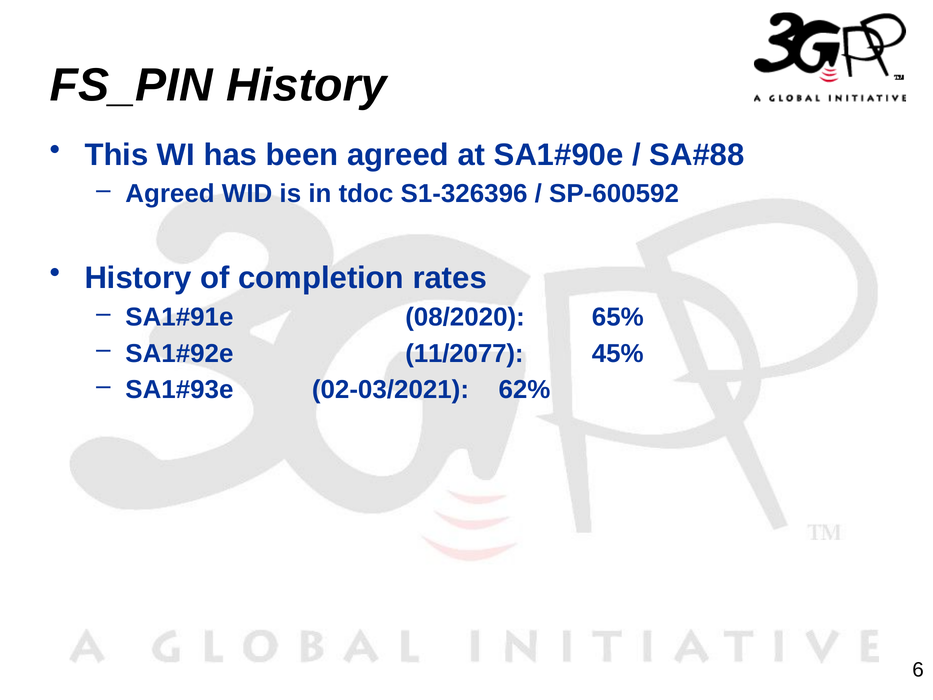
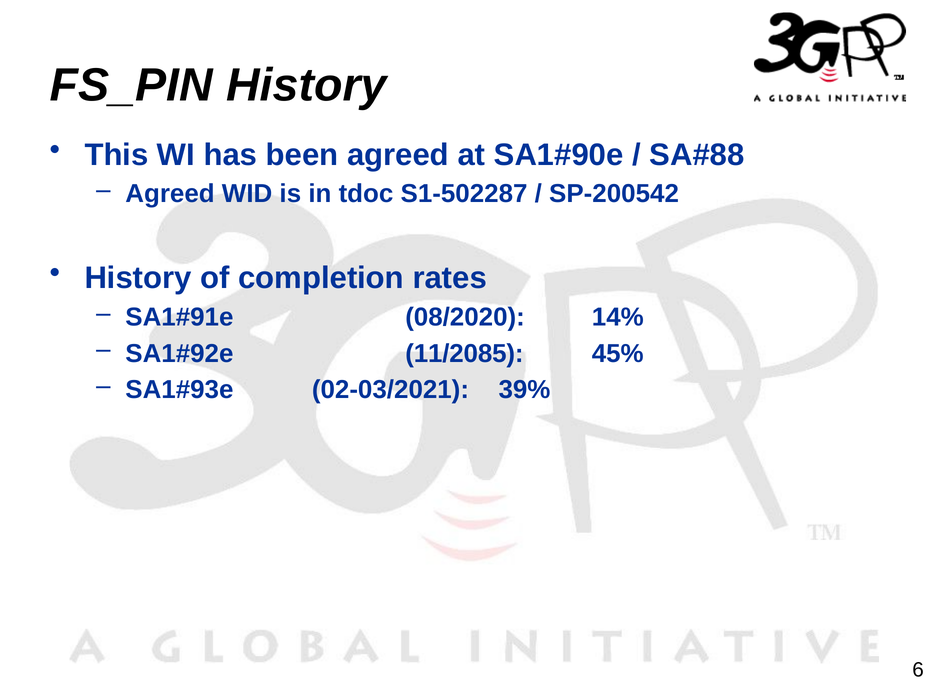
S1-326396: S1-326396 -> S1-502287
SP-600592: SP-600592 -> SP-200542
65%: 65% -> 14%
11/2077: 11/2077 -> 11/2085
62%: 62% -> 39%
